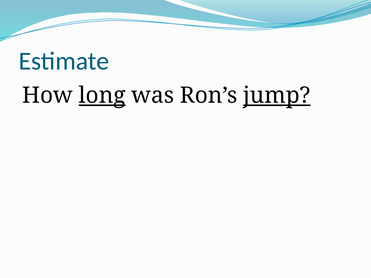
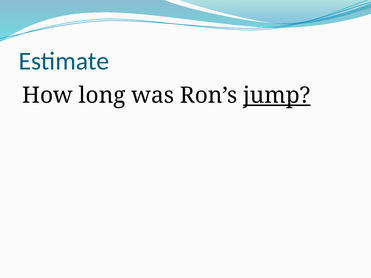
long underline: present -> none
